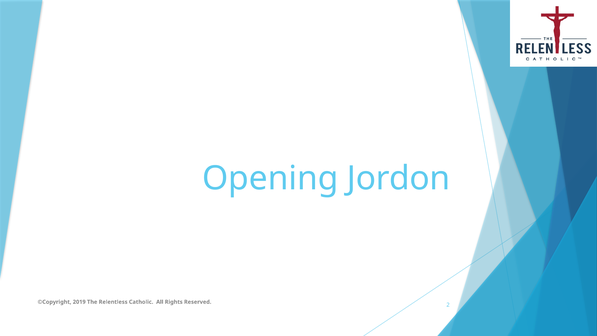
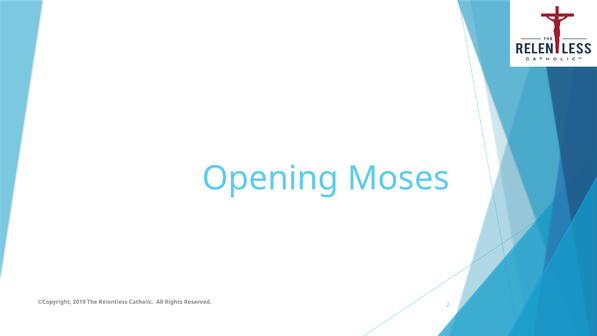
Jordon: Jordon -> Moses
